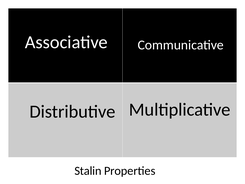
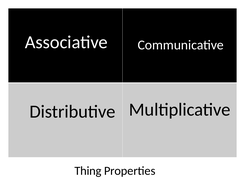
Stalin: Stalin -> Thing
